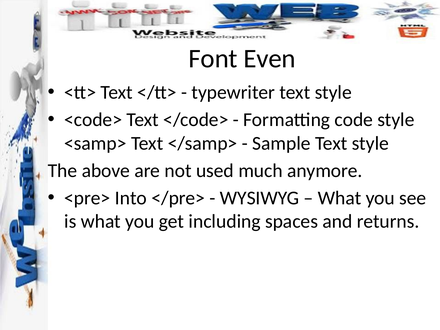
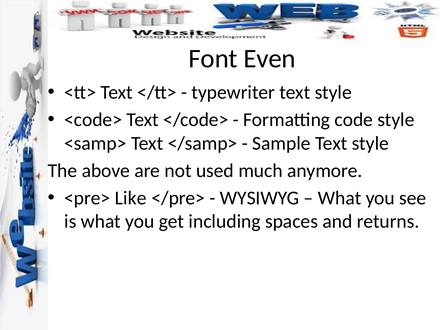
Into: Into -> Like
